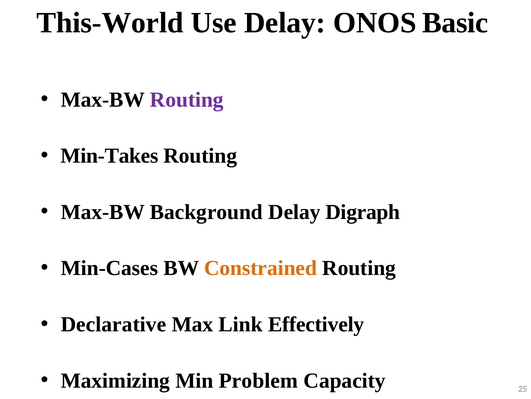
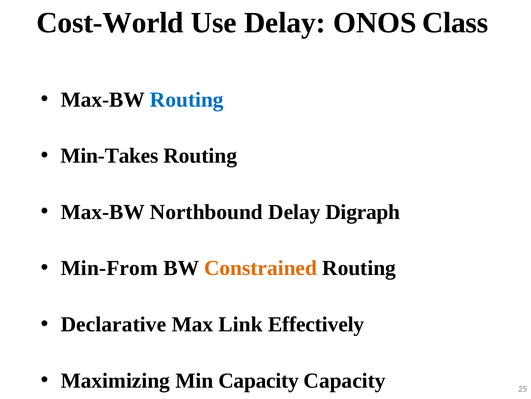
This-World: This-World -> Cost-World
Basic: Basic -> Class
Routing at (187, 100) colour: purple -> blue
Background: Background -> Northbound
Min-Cases: Min-Cases -> Min-From
Min Problem: Problem -> Capacity
